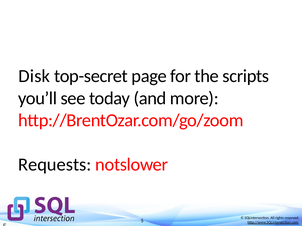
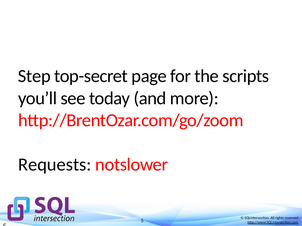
Disk: Disk -> Step
